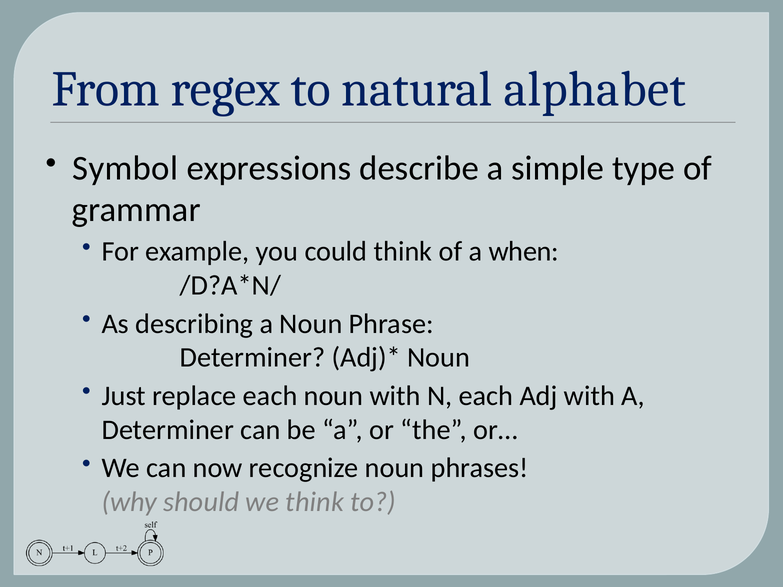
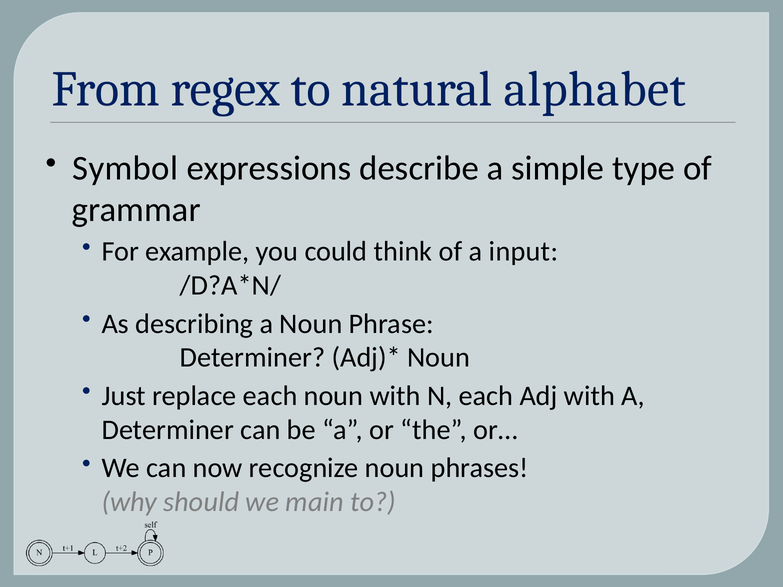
when: when -> input
we think: think -> main
